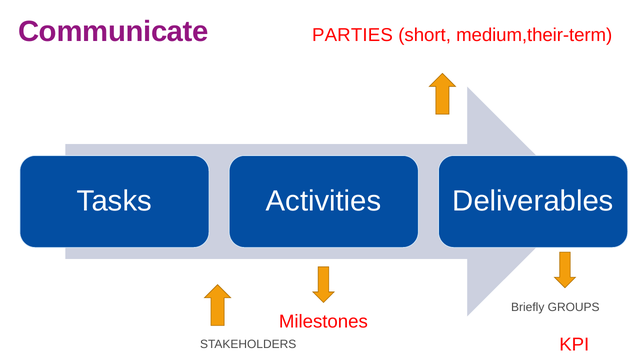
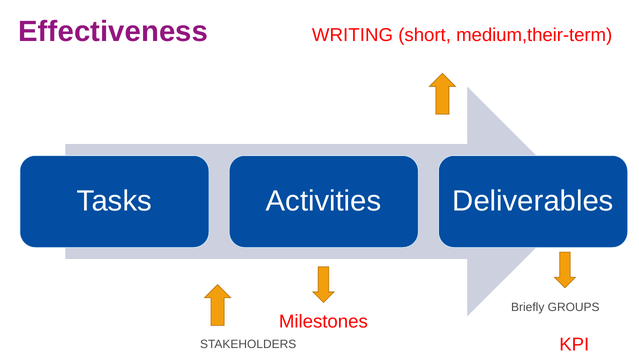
Communicate: Communicate -> Effectiveness
PARTIES: PARTIES -> WRITING
